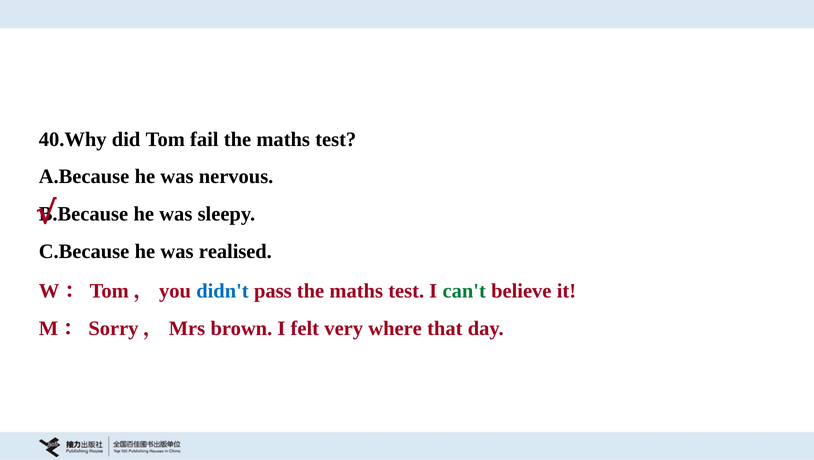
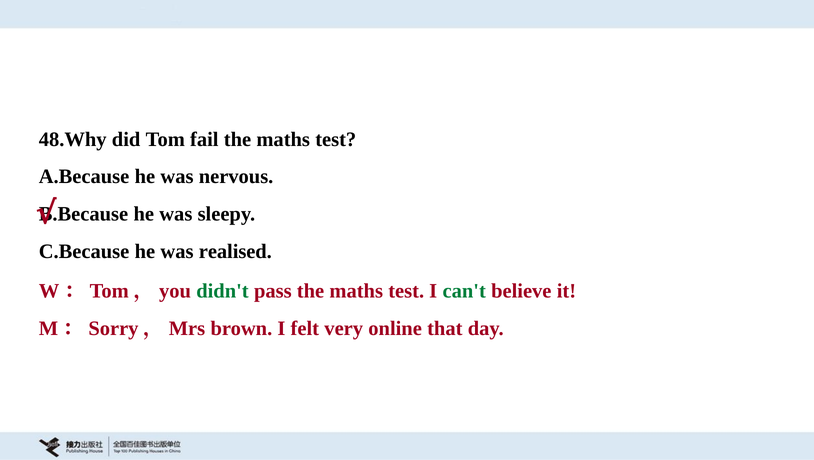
40.Why: 40.Why -> 48.Why
didn't colour: blue -> green
where: where -> online
